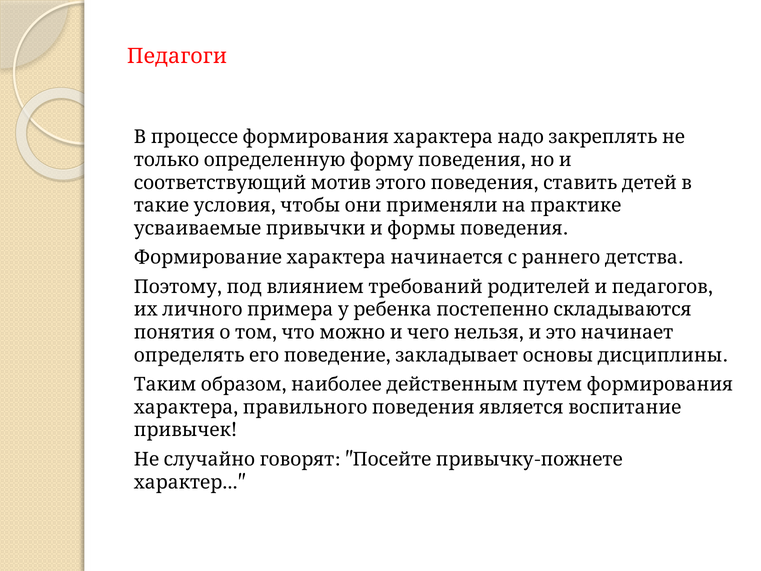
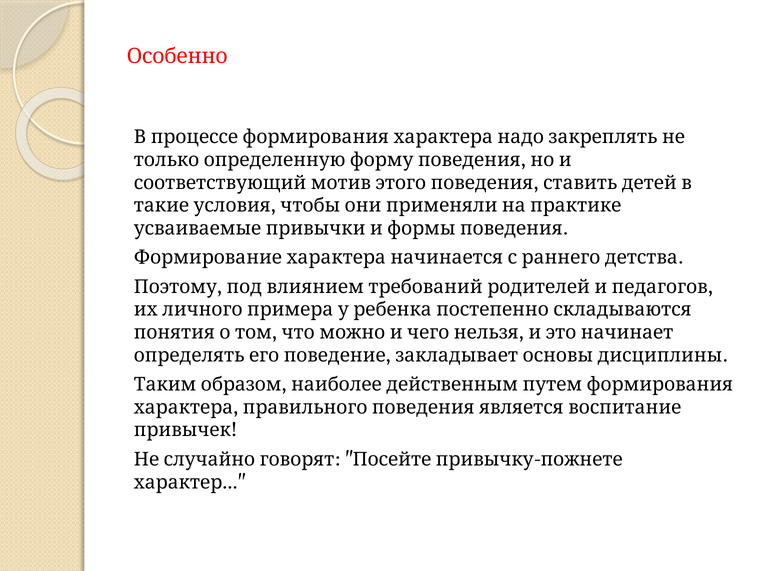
Педагоги: Педагоги -> Особенно
